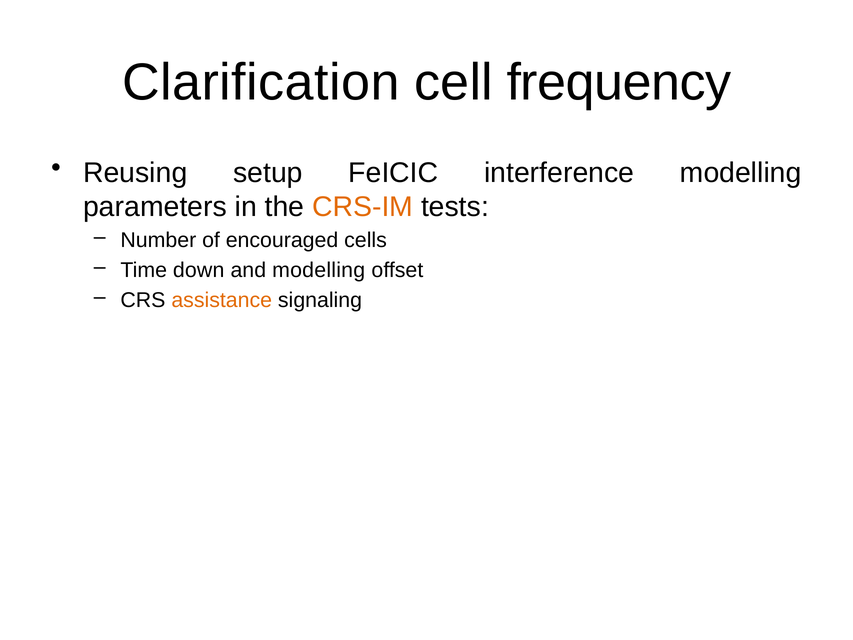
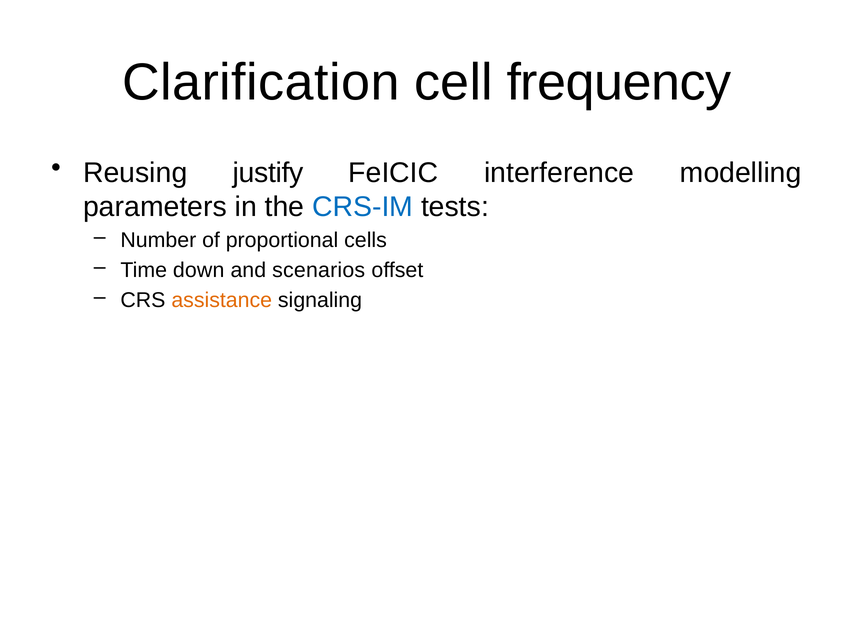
setup: setup -> justify
CRS-IM colour: orange -> blue
encouraged: encouraged -> proportional
and modelling: modelling -> scenarios
